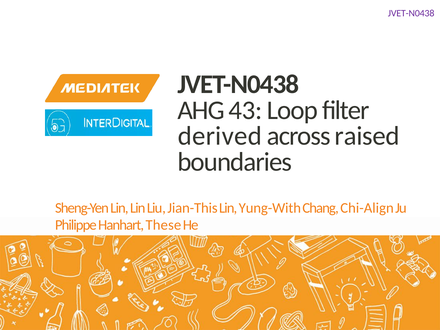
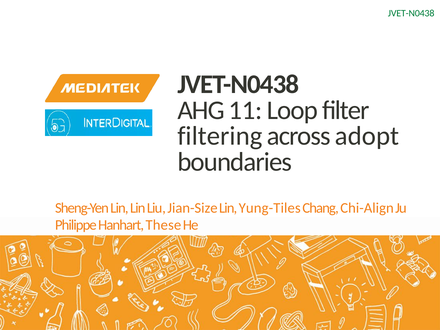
JVET-N0438 at (411, 13) colour: purple -> green
43: 43 -> 11
derived: derived -> filtering
raised: raised -> adopt
Jian-This: Jian-This -> Jian-Size
Yung-With: Yung-With -> Yung-Tiles
